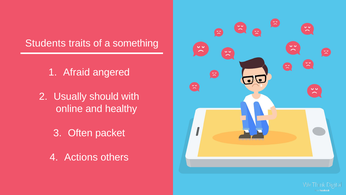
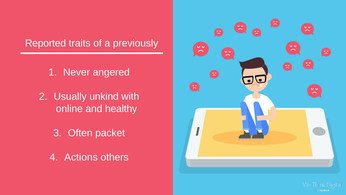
Students: Students -> Reported
something: something -> previously
Afraid: Afraid -> Never
should: should -> unkind
